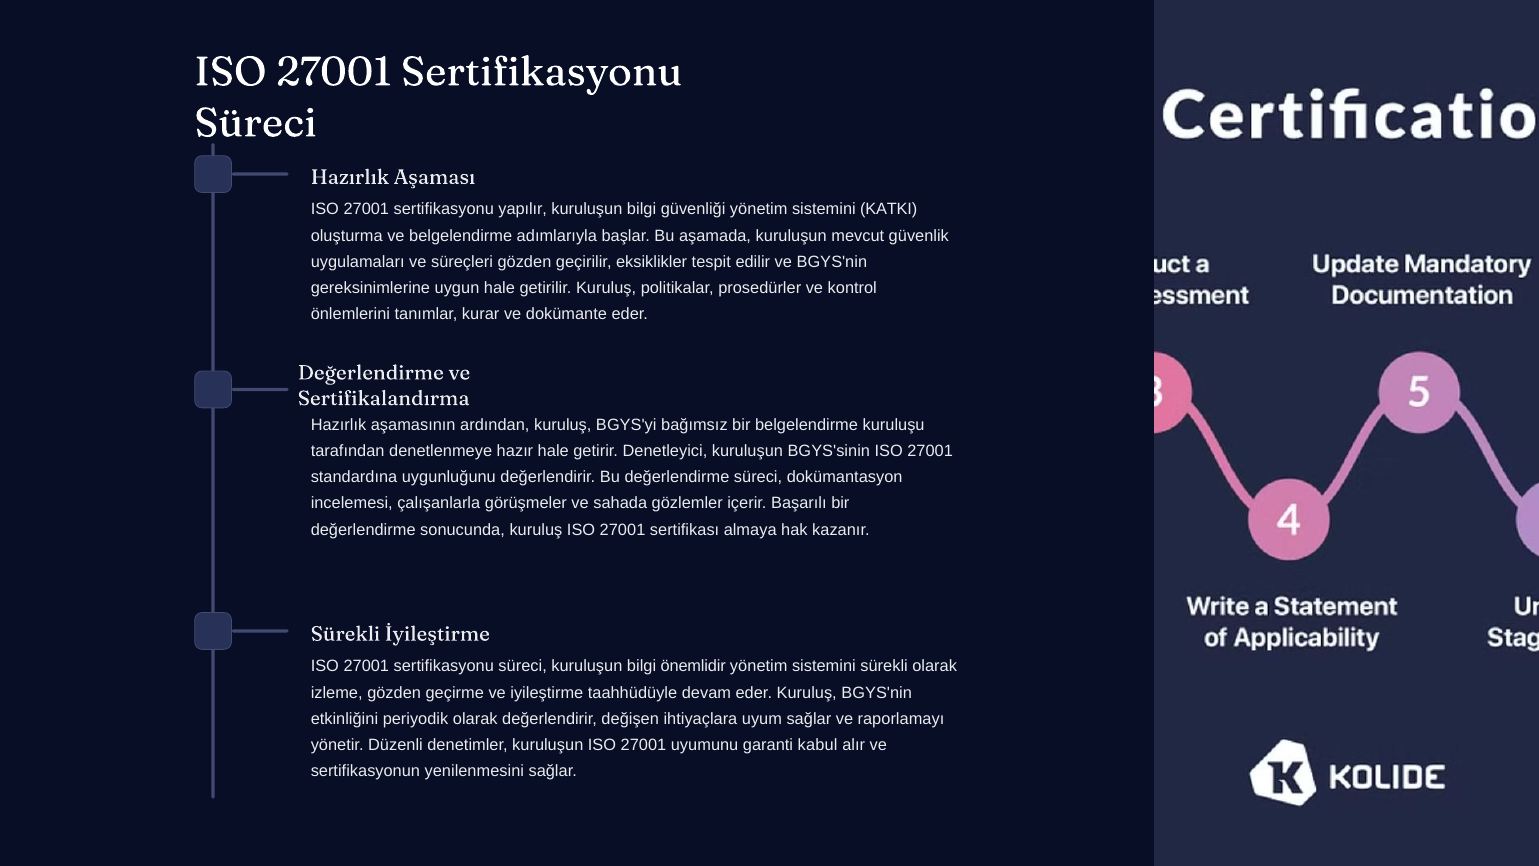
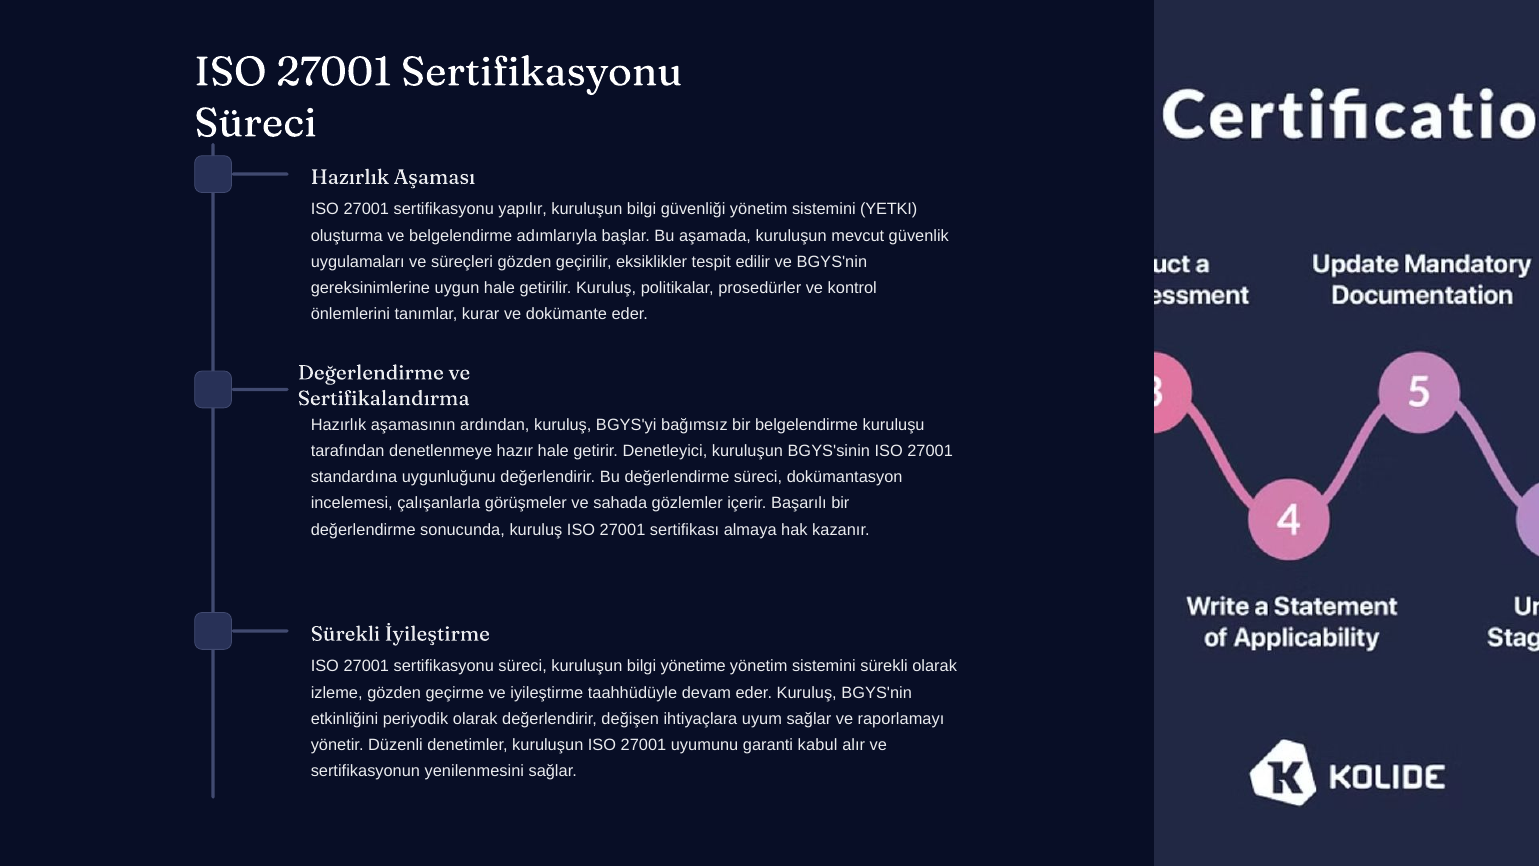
KATKI: KATKI -> YETKI
önemlidir: önemlidir -> yönetime
